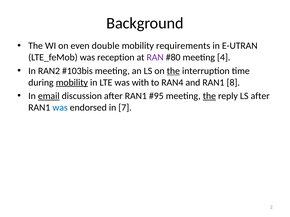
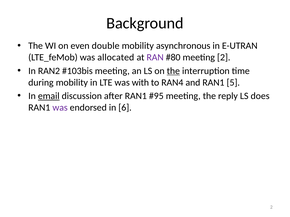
requirements: requirements -> asynchronous
reception: reception -> allocated
meeting 4: 4 -> 2
mobility at (72, 83) underline: present -> none
8: 8 -> 5
the at (209, 96) underline: present -> none
LS after: after -> does
was at (60, 108) colour: blue -> purple
7: 7 -> 6
